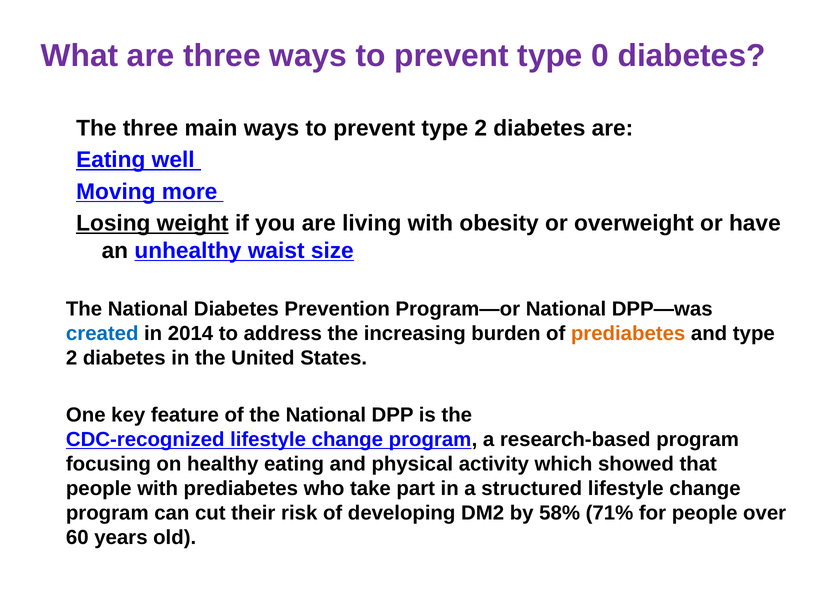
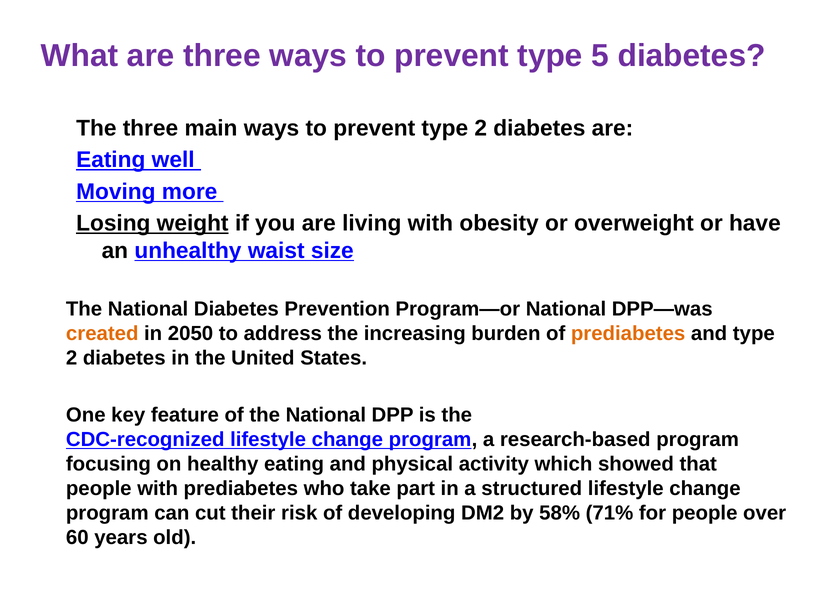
0: 0 -> 5
created colour: blue -> orange
2014: 2014 -> 2050
